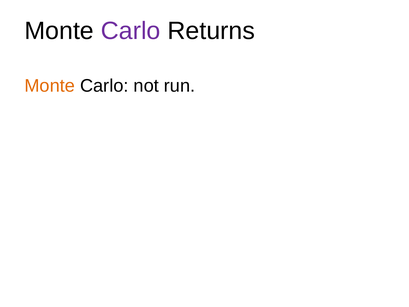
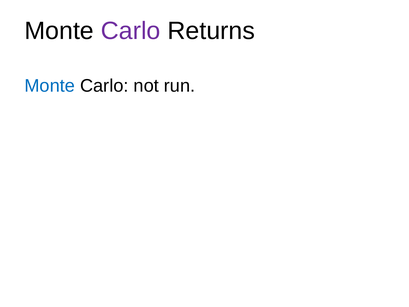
Monte at (50, 86) colour: orange -> blue
